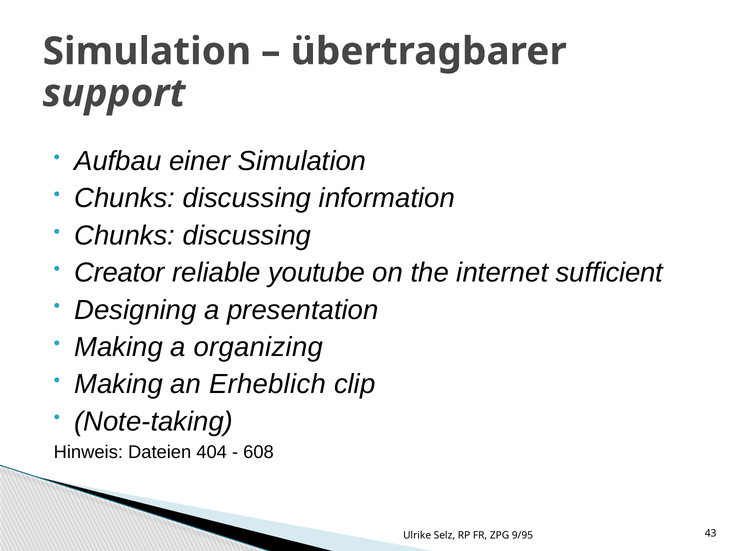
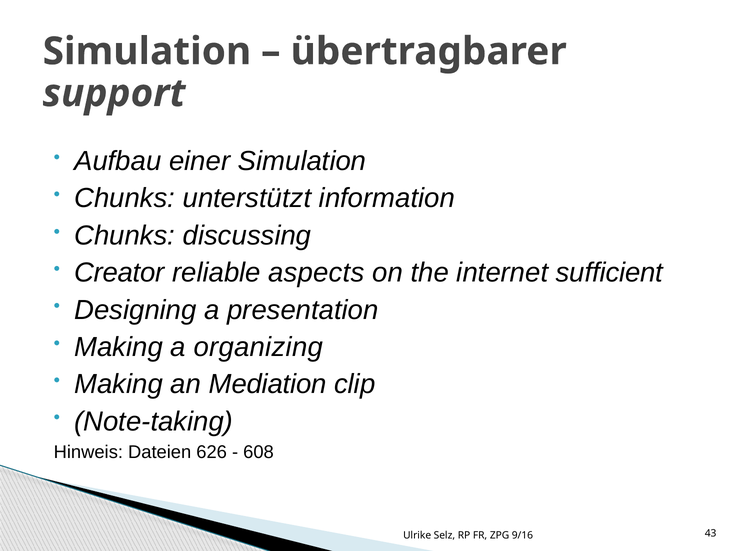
discussing at (247, 198): discussing -> unterstützt
youtube: youtube -> aspects
Erheblich: Erheblich -> Mediation
404: 404 -> 626
9/95: 9/95 -> 9/16
